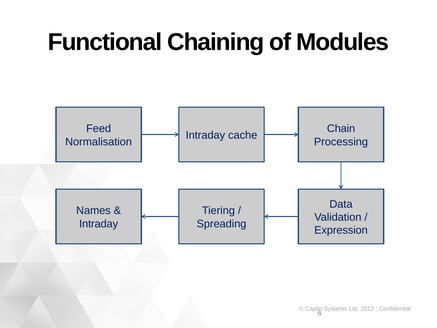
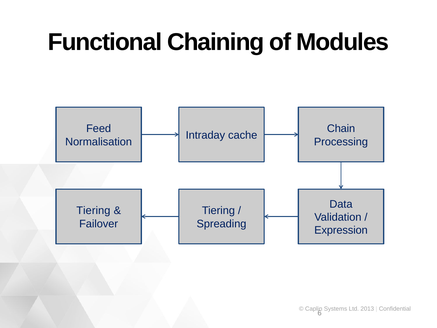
Names at (93, 211): Names -> Tiering
Intraday at (99, 224): Intraday -> Failover
